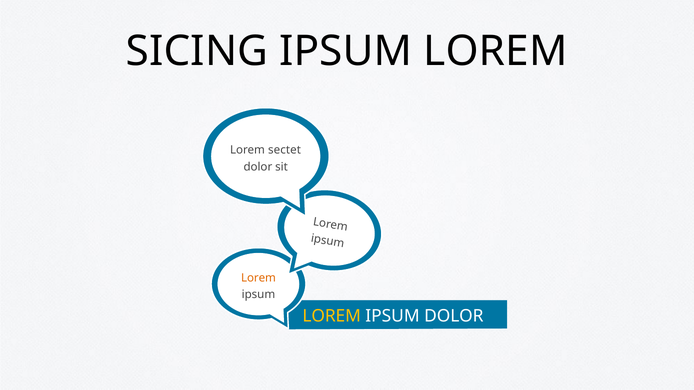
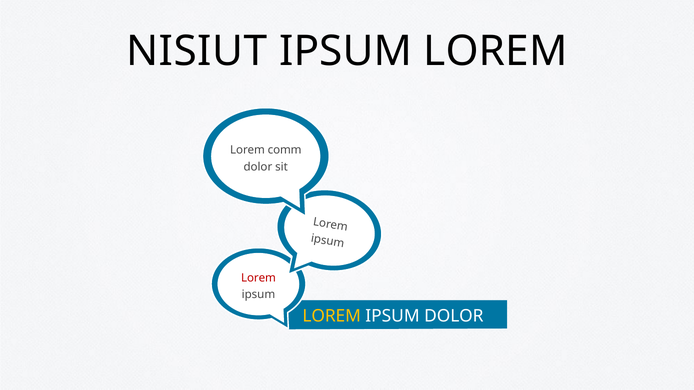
SICING: SICING -> NISIUT
sectet: sectet -> comm
Lorem at (258, 278) colour: orange -> red
